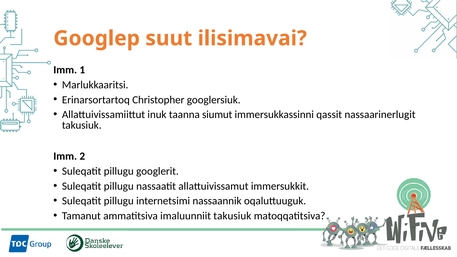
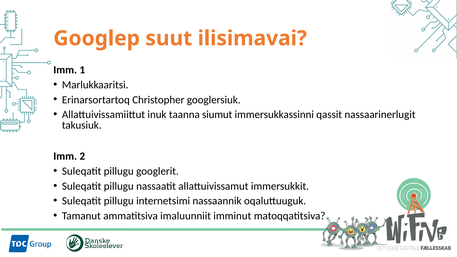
imaluunniit takusiuk: takusiuk -> imminut
